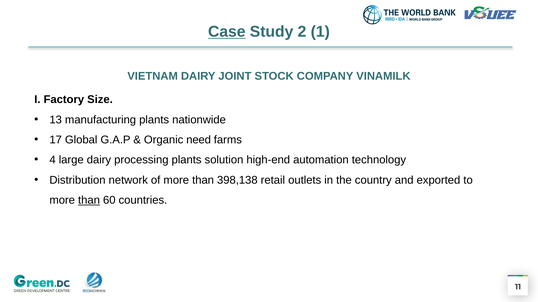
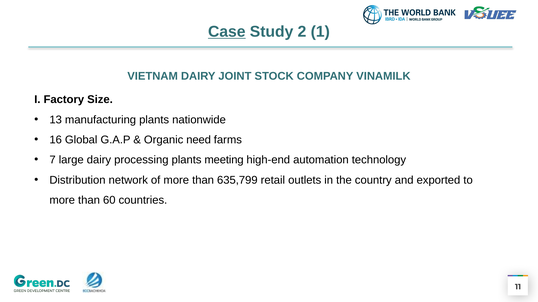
17: 17 -> 16
4: 4 -> 7
solution: solution -> meeting
398,138: 398,138 -> 635,799
than at (89, 201) underline: present -> none
